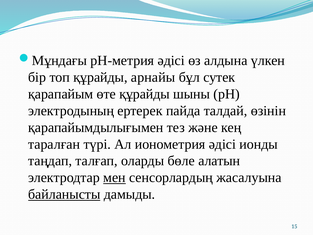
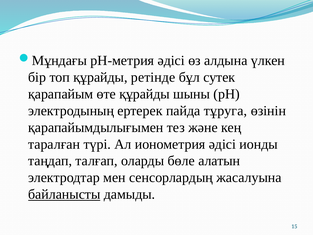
арнайы: арнайы -> ретінде
талдай: талдай -> тұруга
мен underline: present -> none
